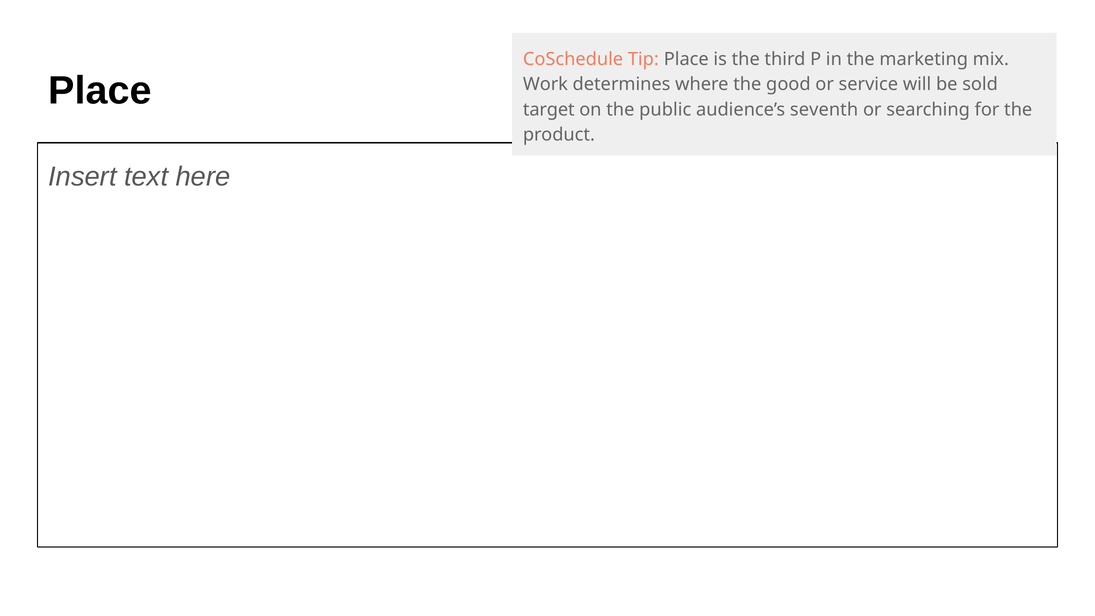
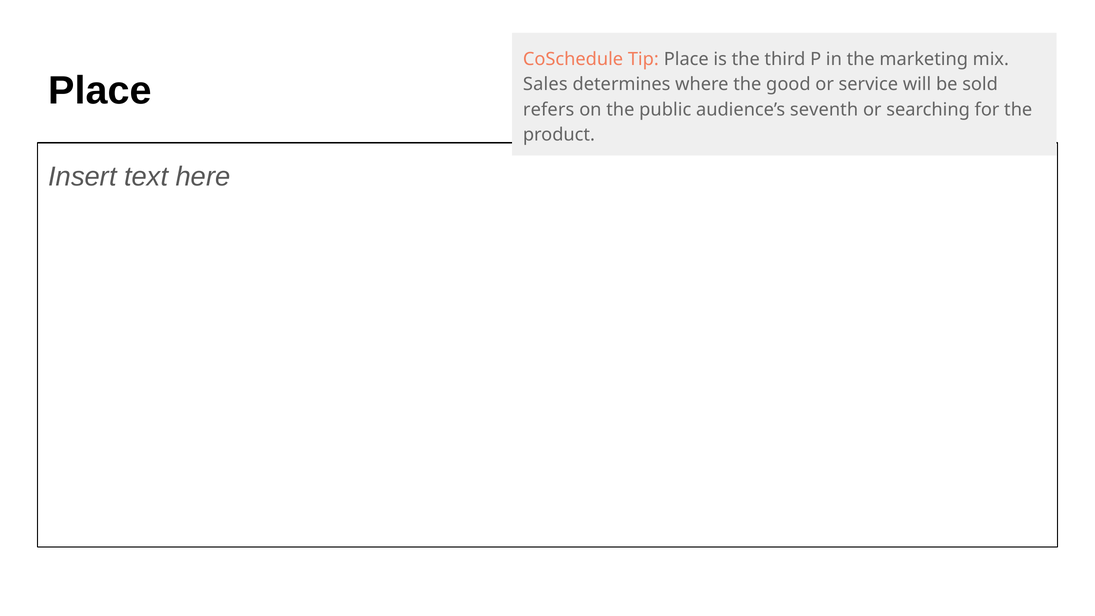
Work: Work -> Sales
target: target -> refers
